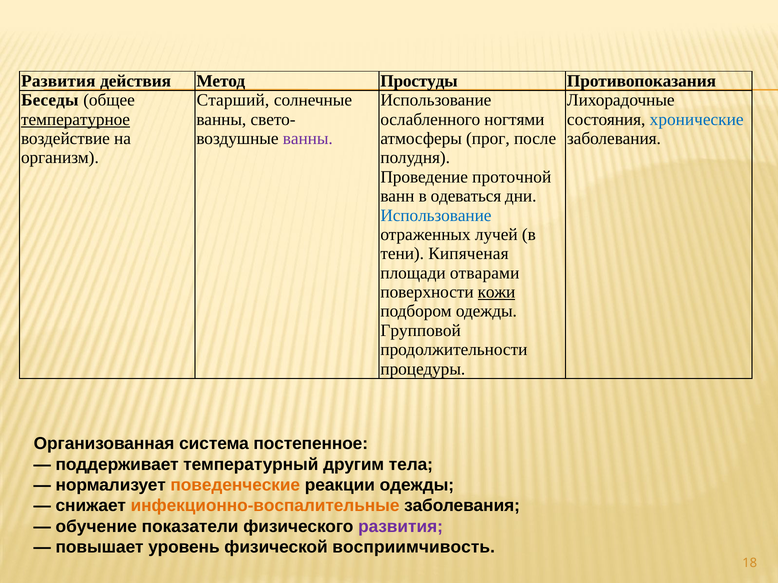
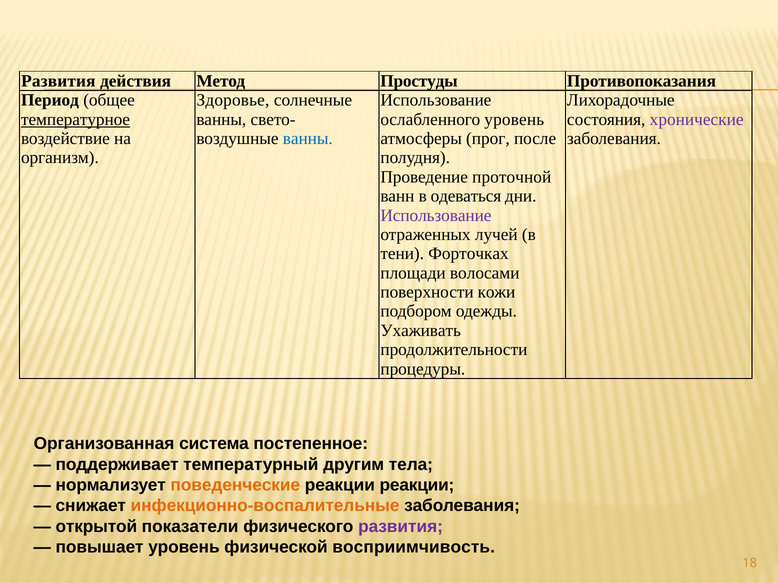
Беседы: Беседы -> Период
Старший: Старший -> Здоровье
ослабленного ногтями: ногтями -> уровень
хронические colour: blue -> purple
ванны at (308, 139) colour: purple -> blue
Использование at (436, 216) colour: blue -> purple
Кипяченая: Кипяченая -> Форточках
отварами: отварами -> волосами
кожи underline: present -> none
Групповой: Групповой -> Ухаживать
реакции одежды: одежды -> реакции
обучение: обучение -> открытой
